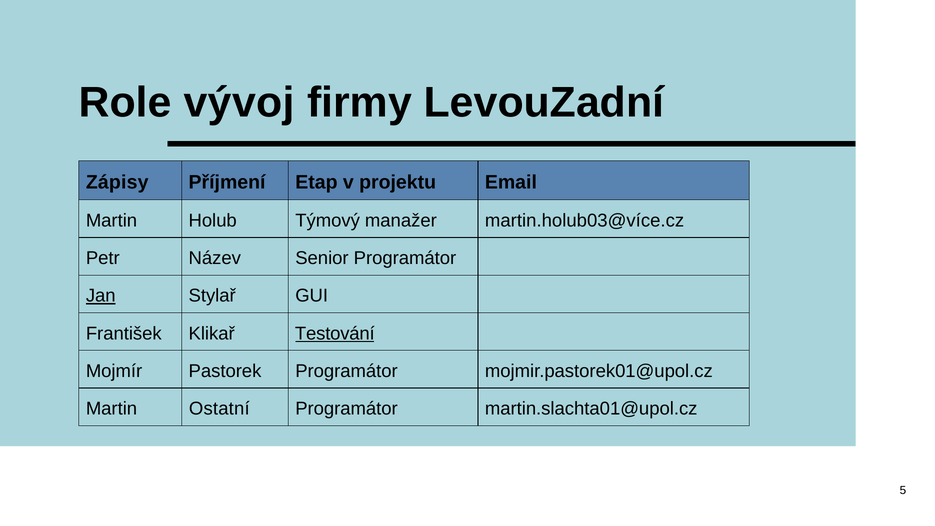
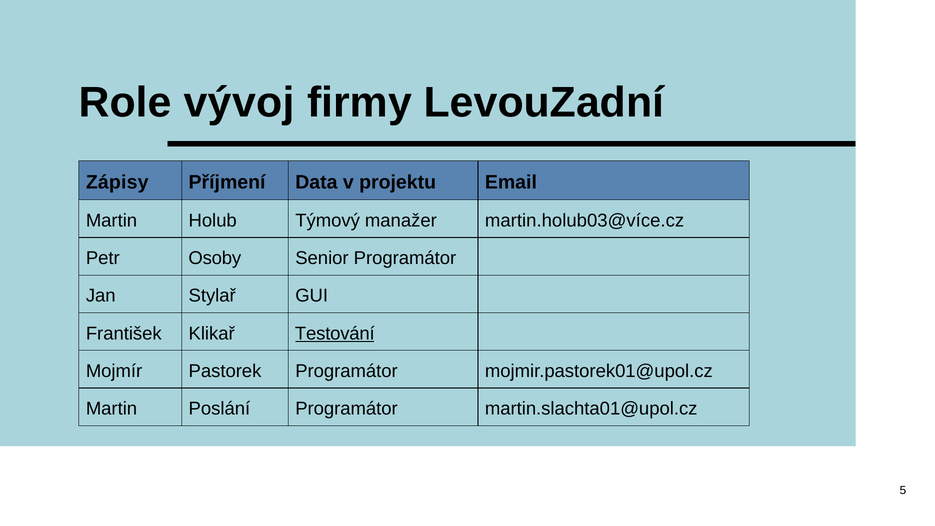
Etap: Etap -> Data
Název: Název -> Osoby
Jan underline: present -> none
Ostatní: Ostatní -> Poslání
